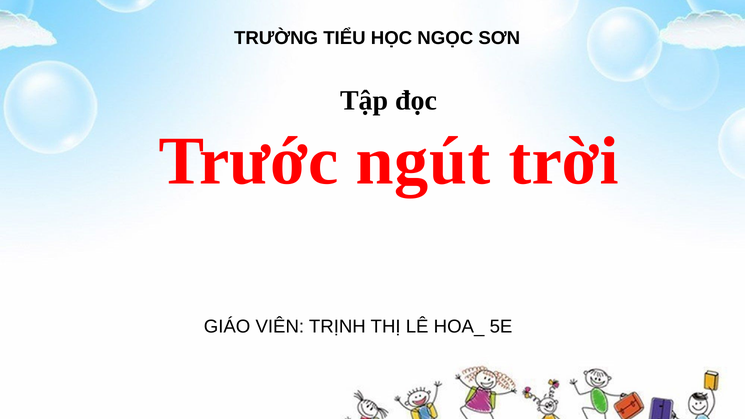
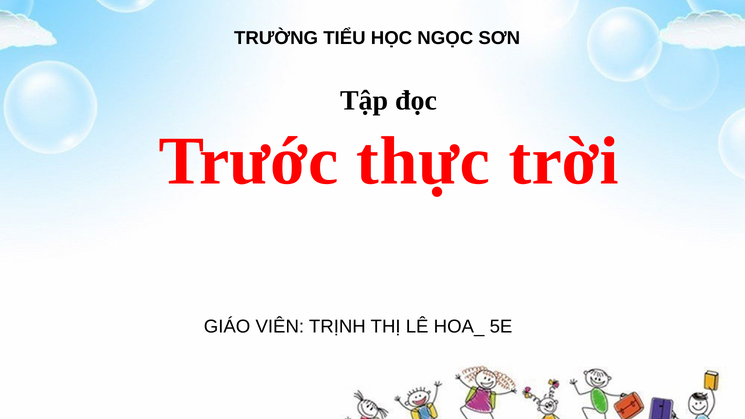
ngút: ngút -> thực
